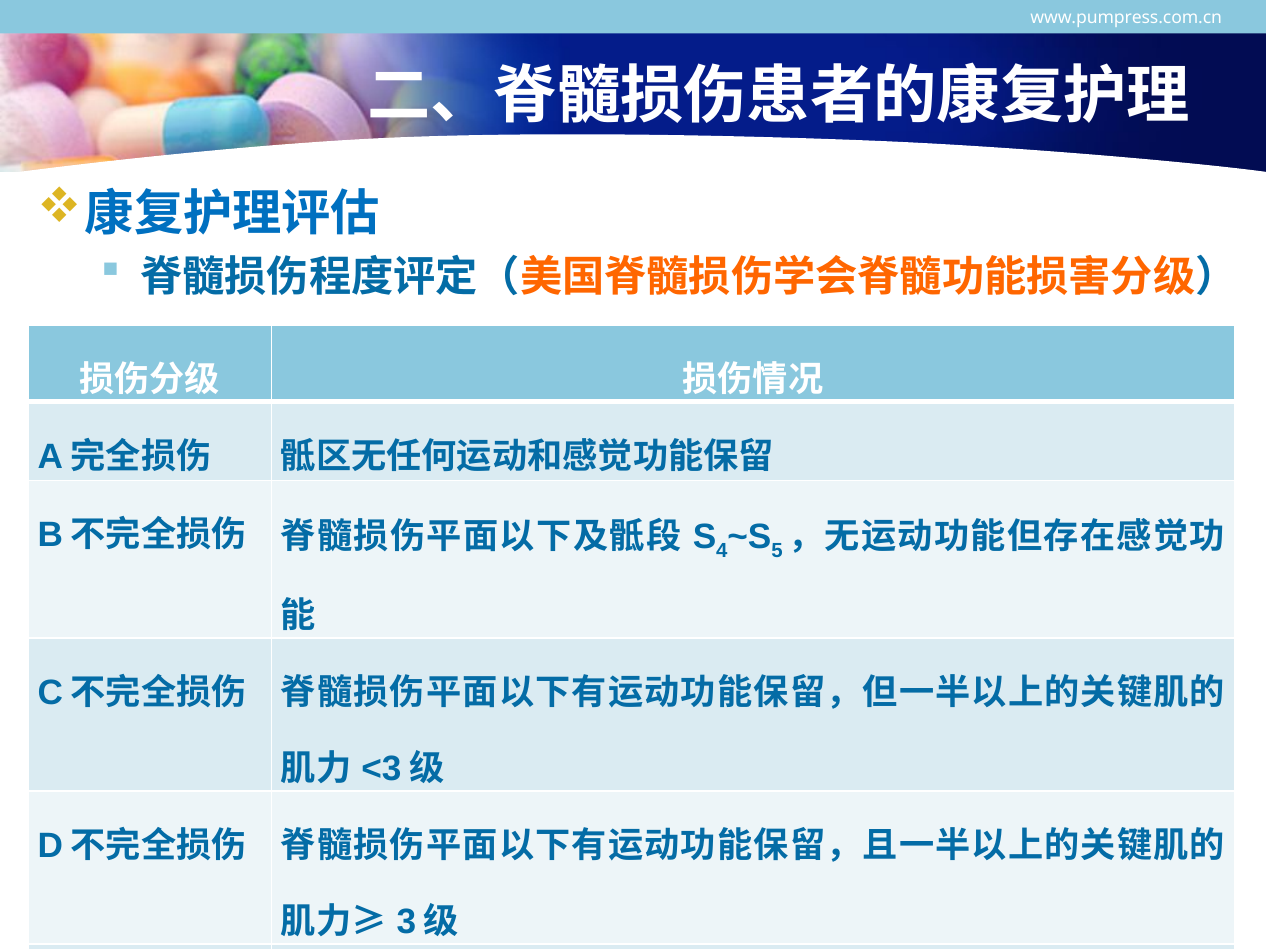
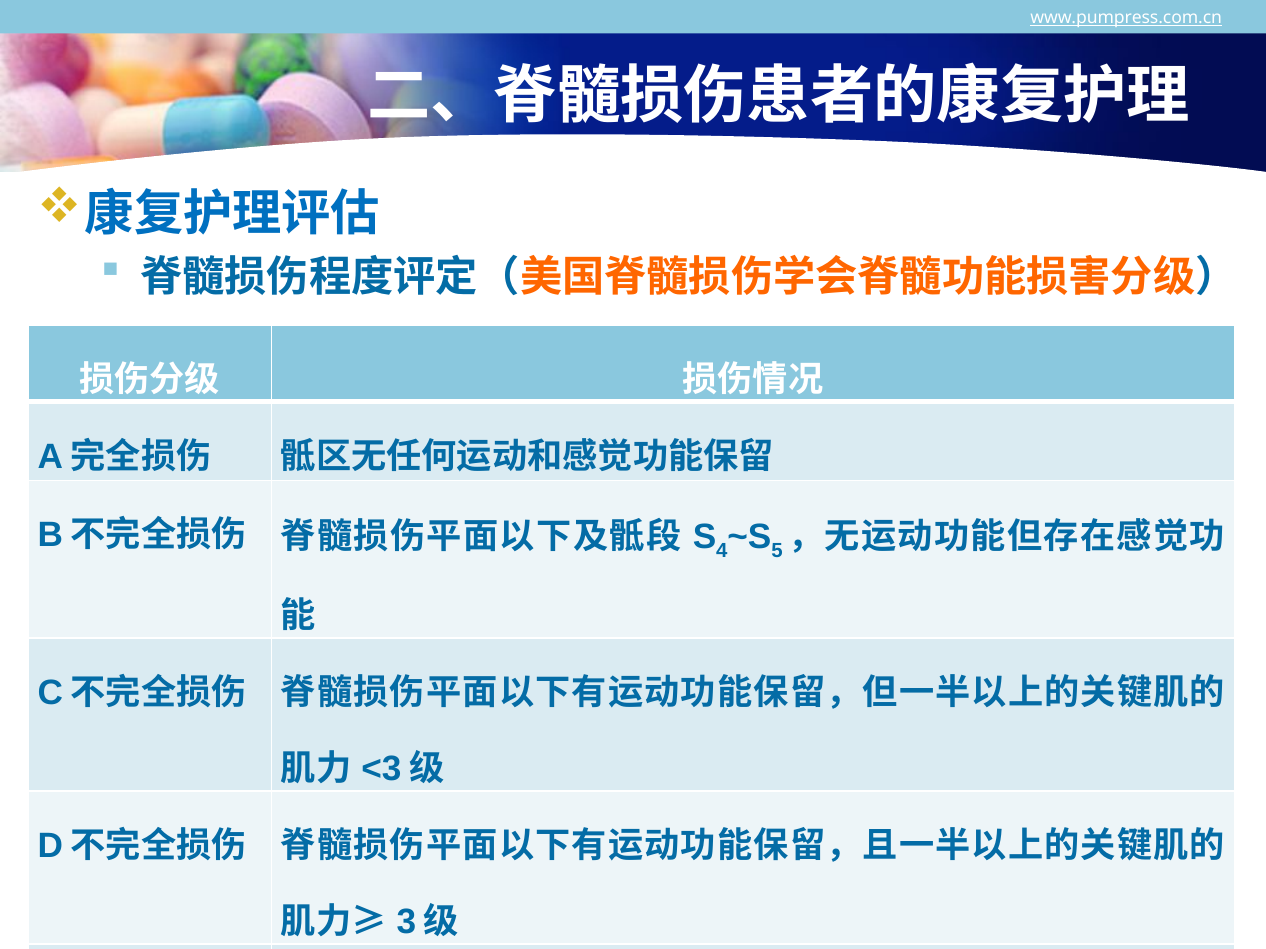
www.pumpress.com.cn underline: none -> present
